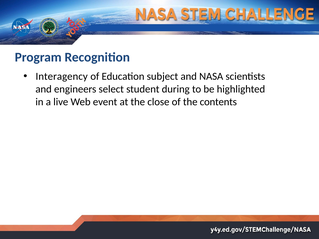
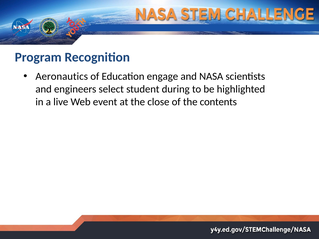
Interagency: Interagency -> Aeronautics
subject: subject -> engage
